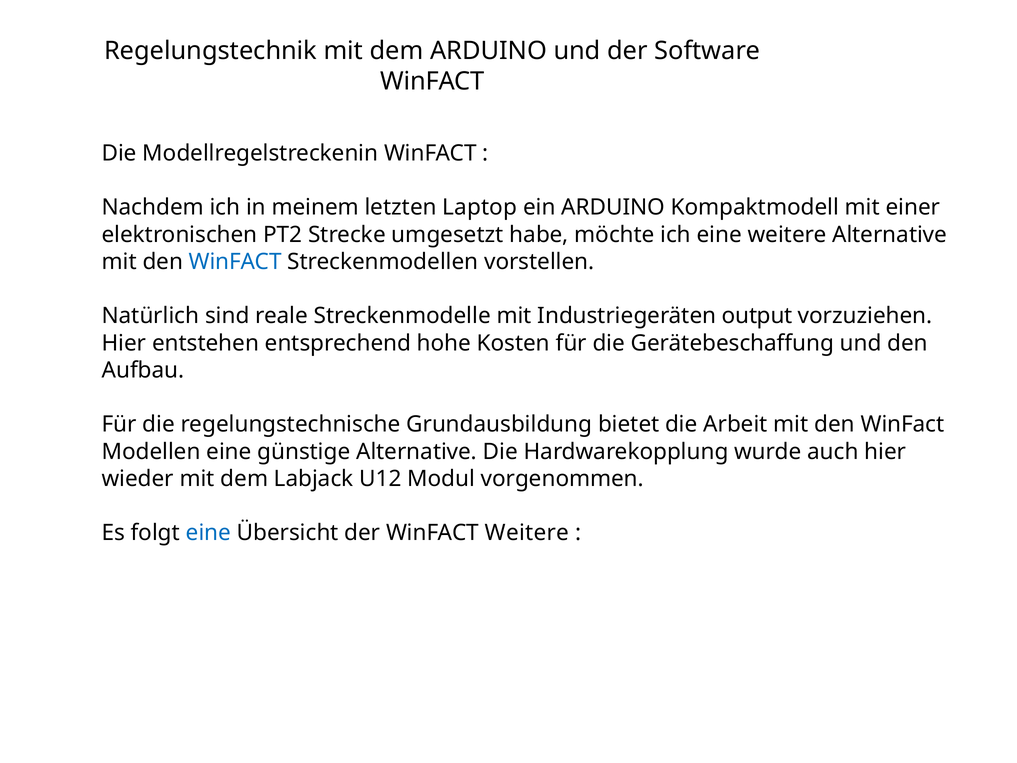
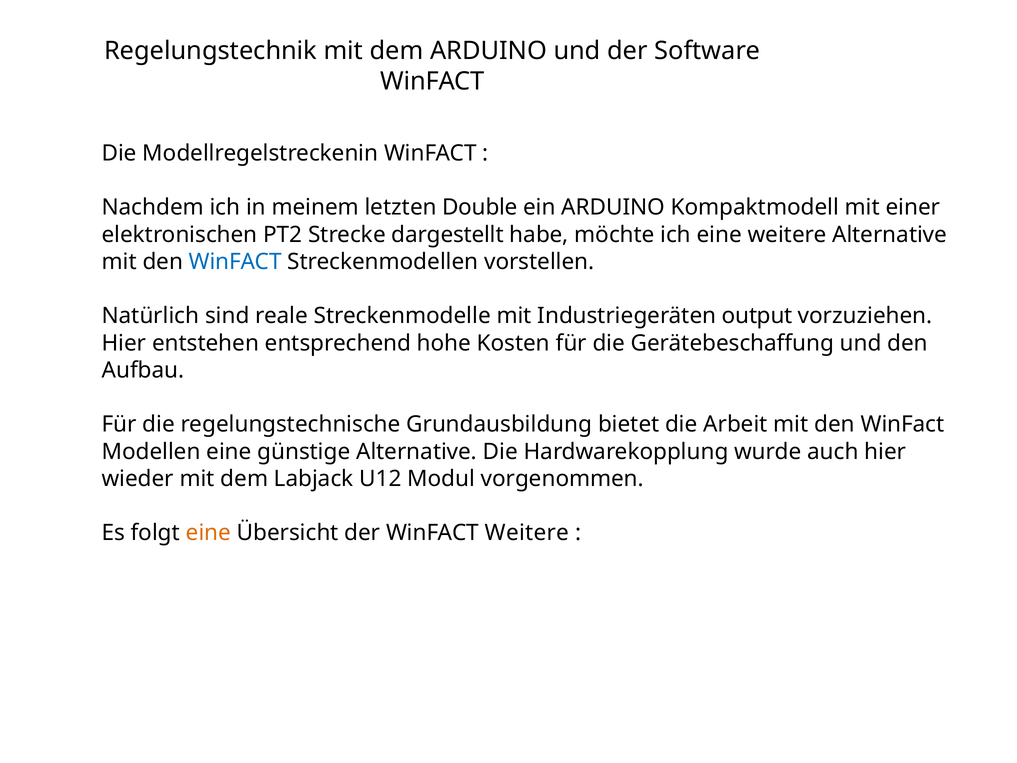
Laptop: Laptop -> Double
umgesetzt: umgesetzt -> dargestellt
eine at (208, 533) colour: blue -> orange
